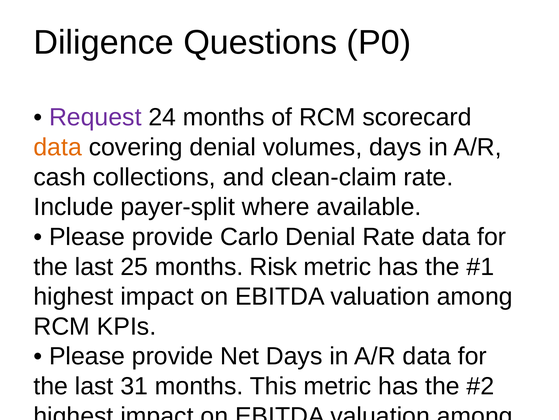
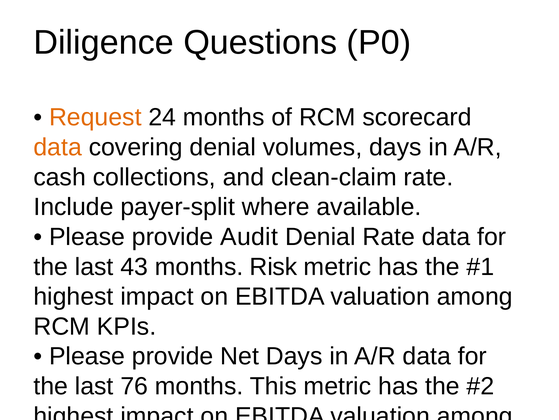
Request colour: purple -> orange
Carlo: Carlo -> Audit
25: 25 -> 43
31: 31 -> 76
